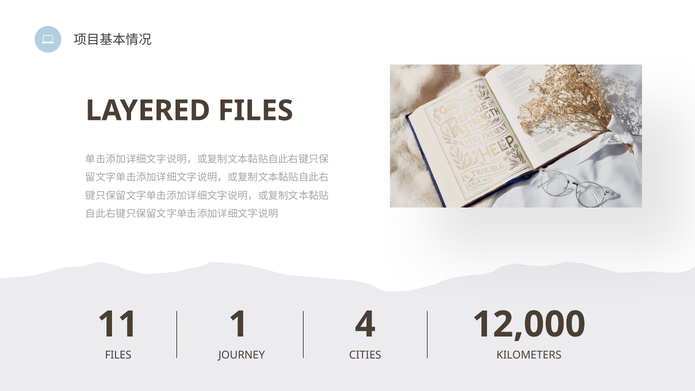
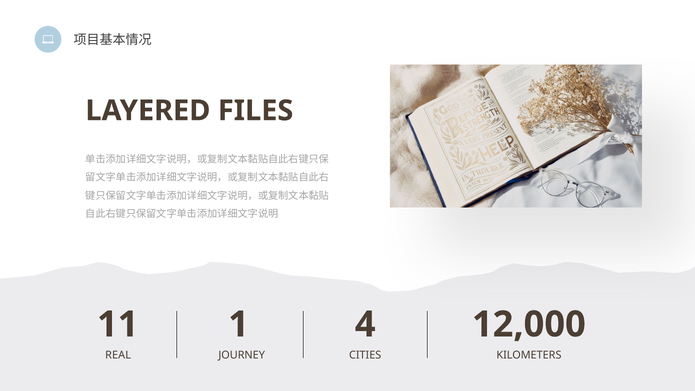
FILES at (118, 355): FILES -> REAL
